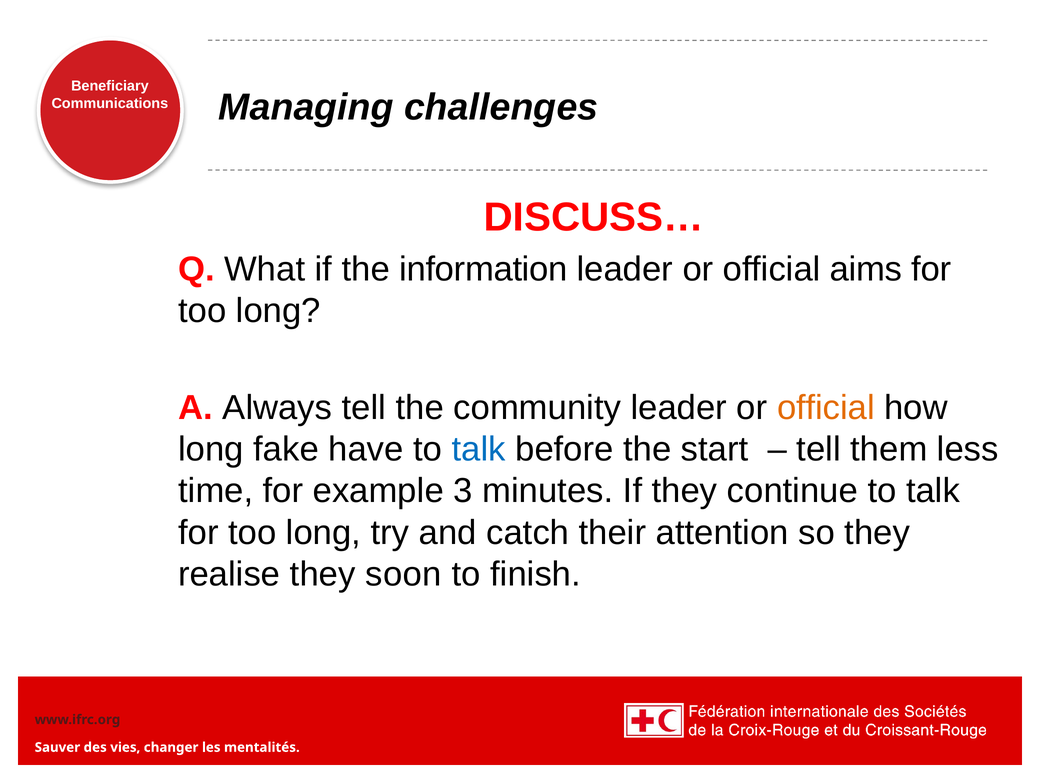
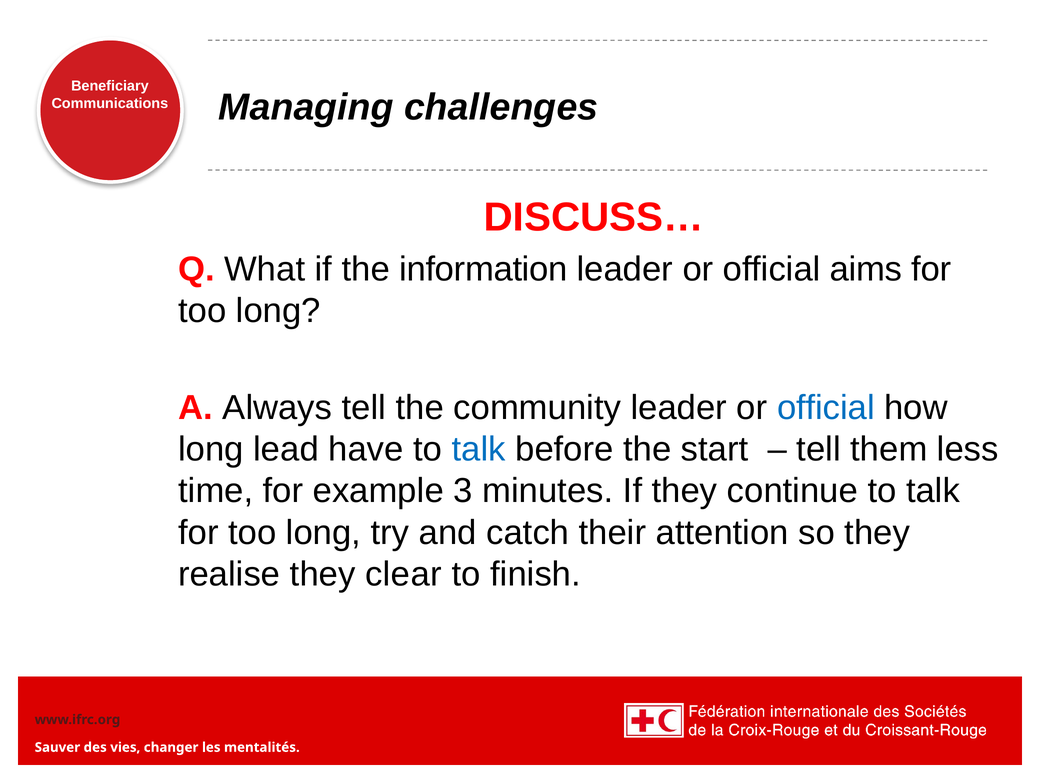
official at (826, 408) colour: orange -> blue
fake: fake -> lead
soon: soon -> clear
